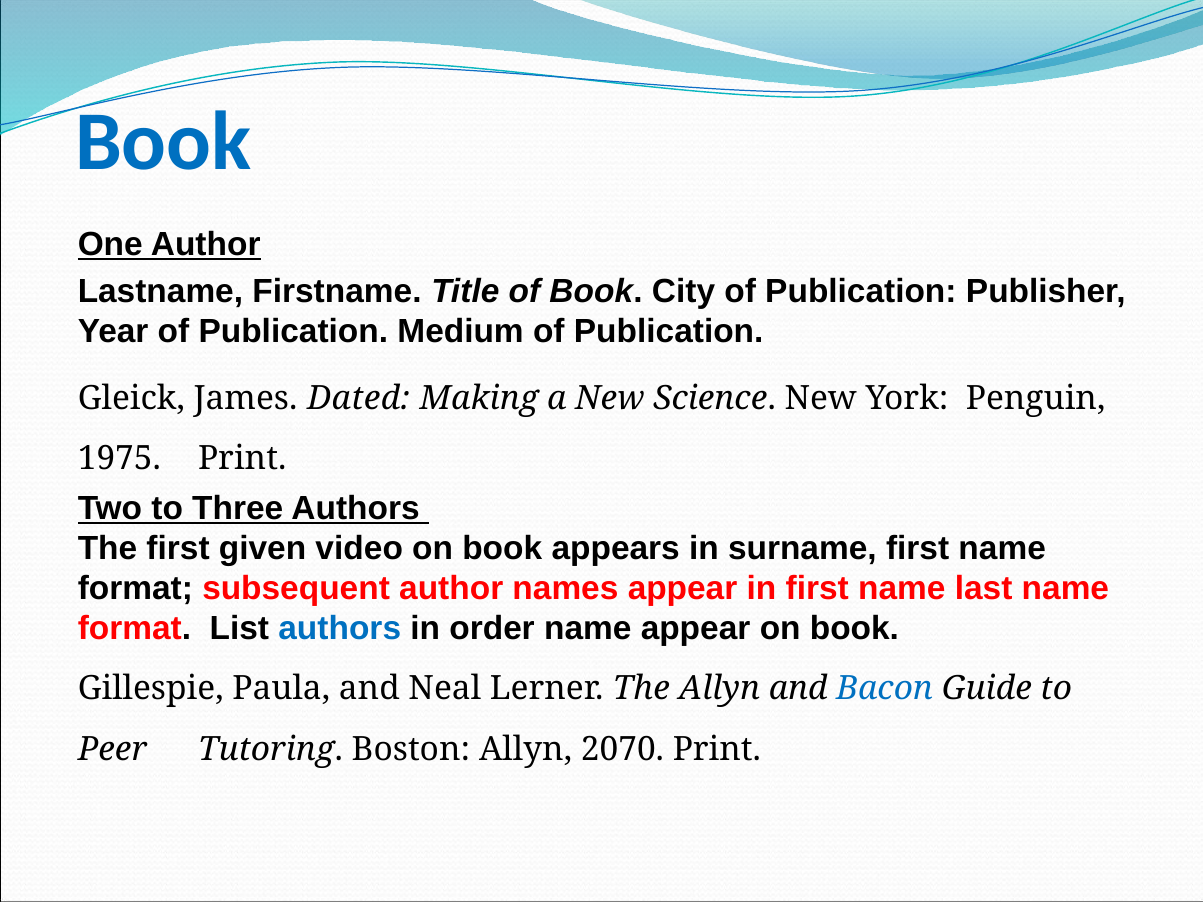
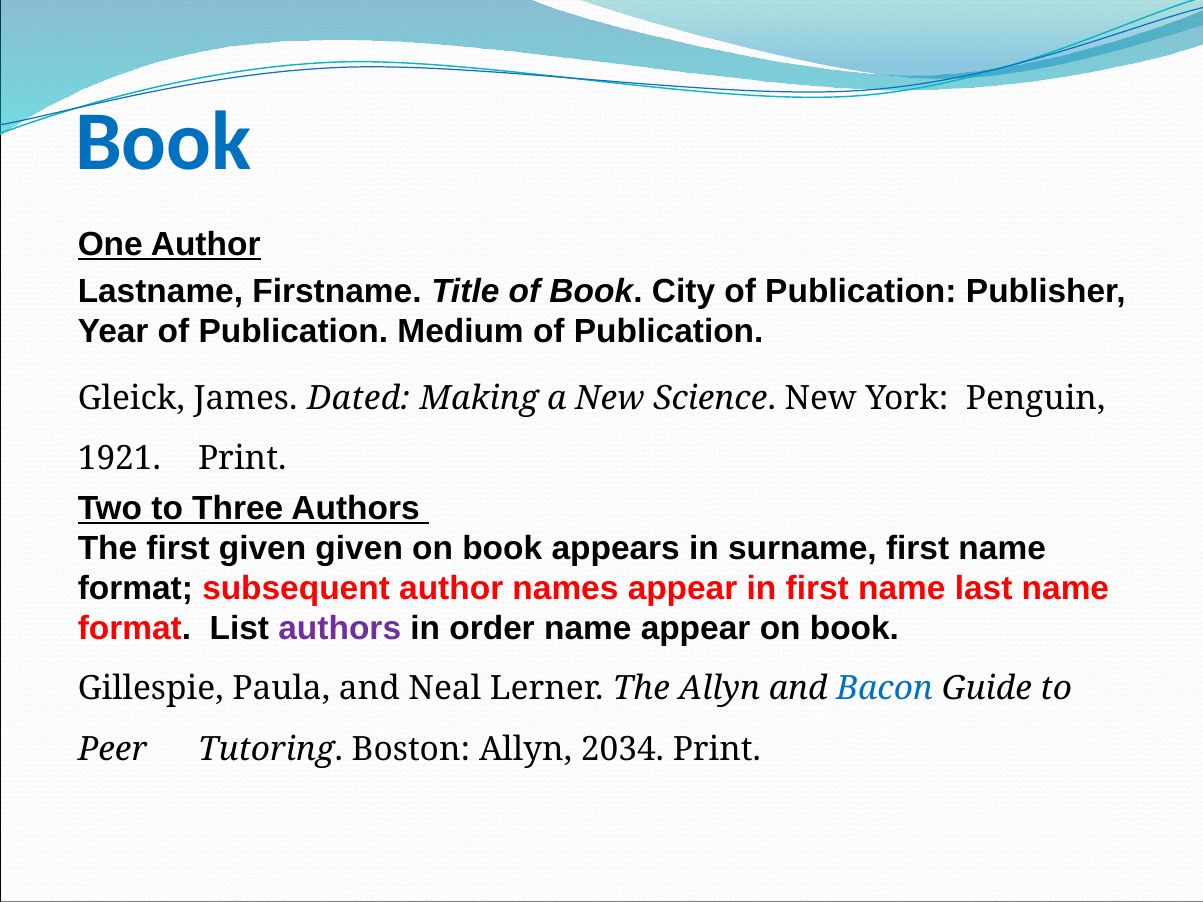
1975: 1975 -> 1921
given video: video -> given
authors at (340, 629) colour: blue -> purple
2070: 2070 -> 2034
